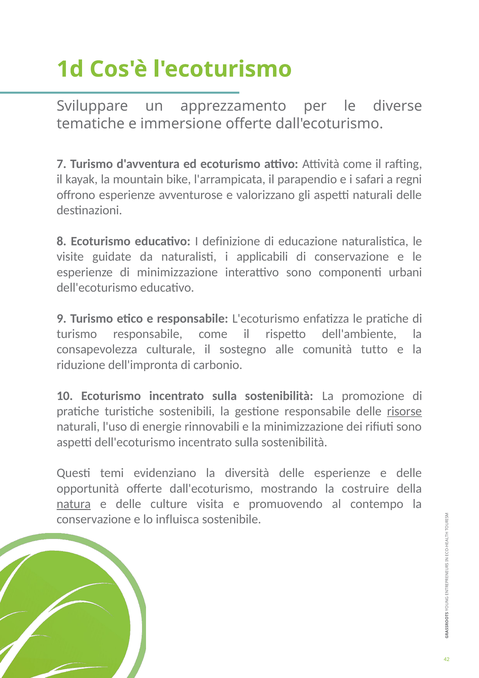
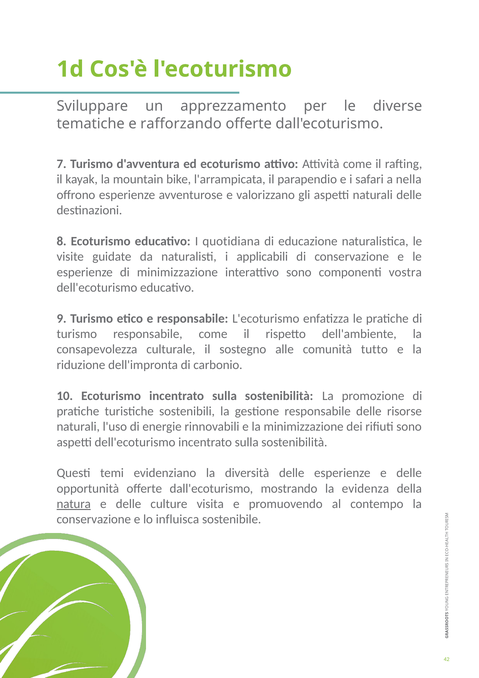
immersione: immersione -> rafforzando
regni: regni -> nella
definizione: definizione -> quotidiana
urbani: urbani -> vostra
risorse underline: present -> none
costruire: costruire -> evidenza
